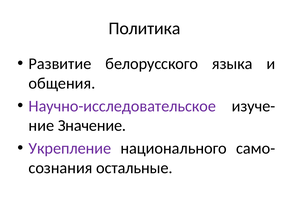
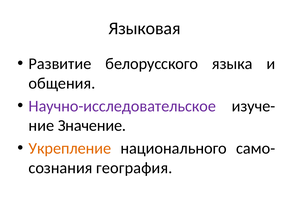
Политика: Политика -> Языковая
Укрепление colour: purple -> orange
остальные: остальные -> география
